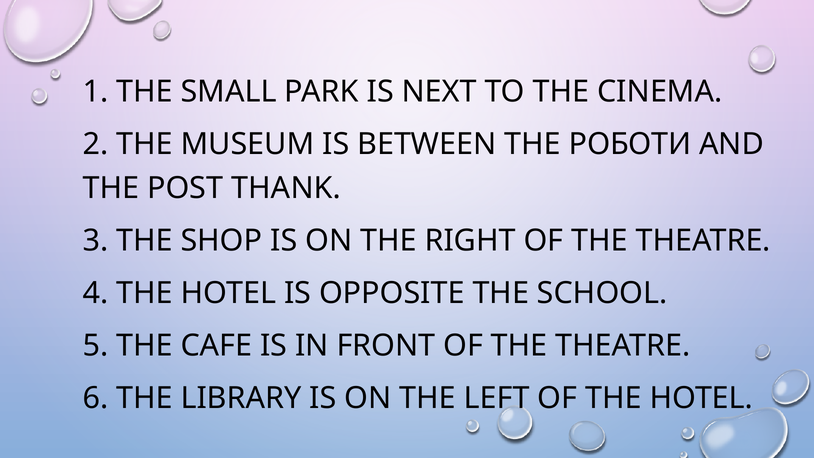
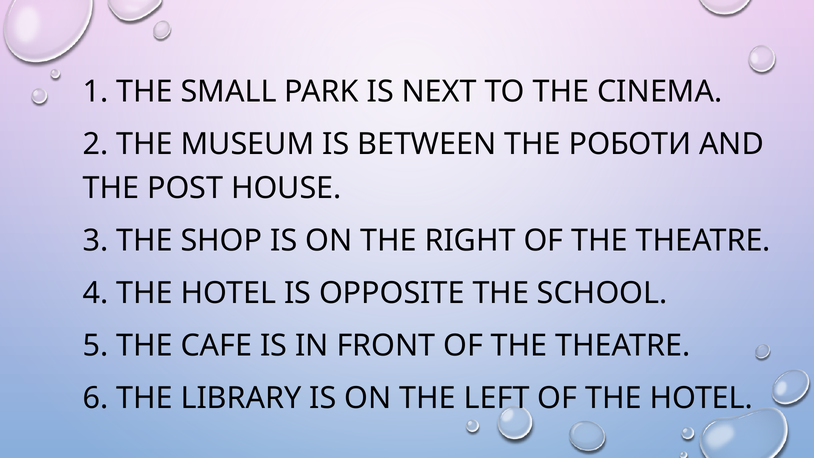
THANK: THANK -> HOUSE
